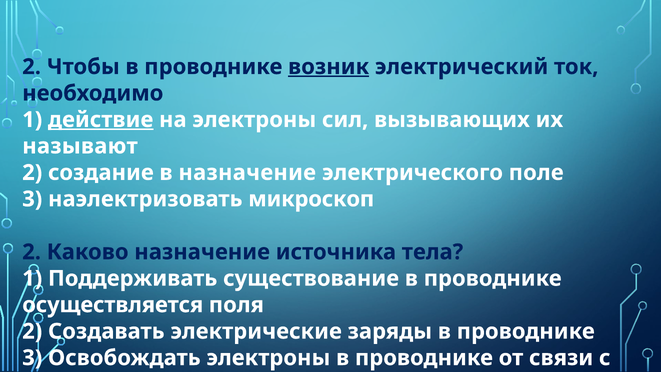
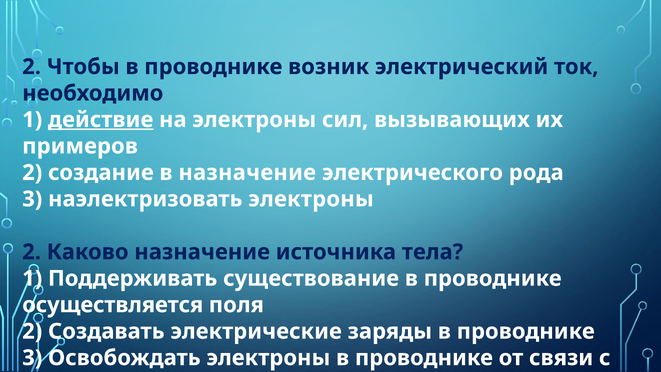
возник underline: present -> none
называют: называют -> примеров
поле: поле -> рода
наэлектризовать микроскоп: микроскоп -> электроны
